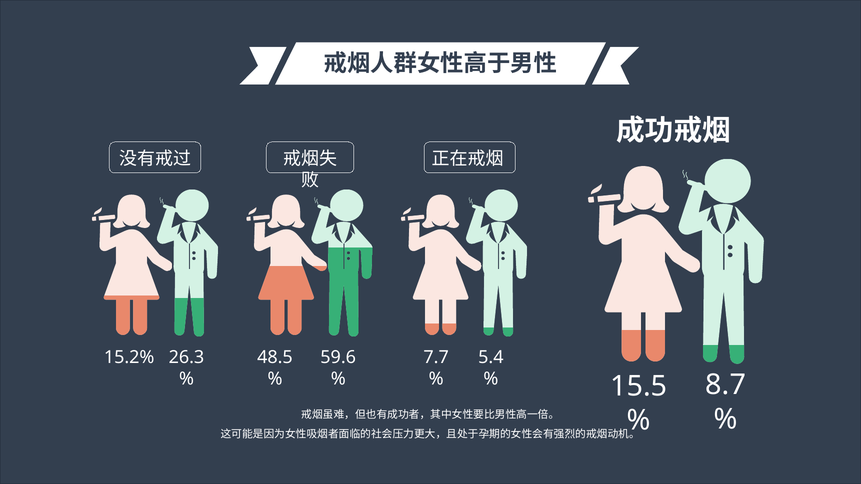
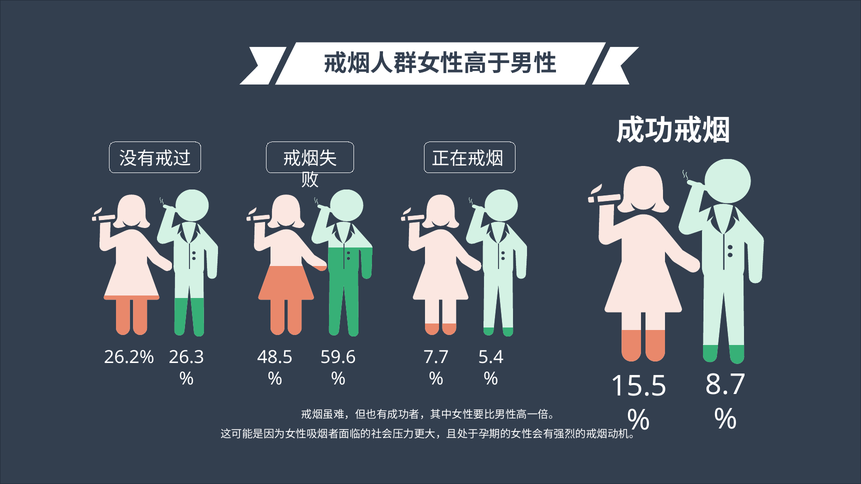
15.2%: 15.2% -> 26.2%
